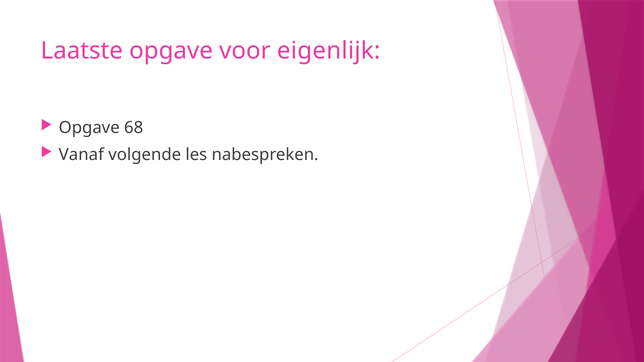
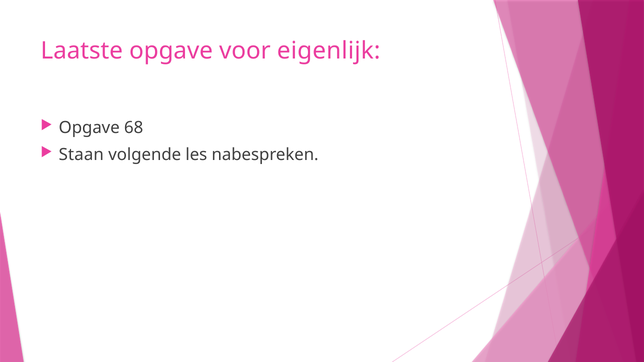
Vanaf: Vanaf -> Staan
